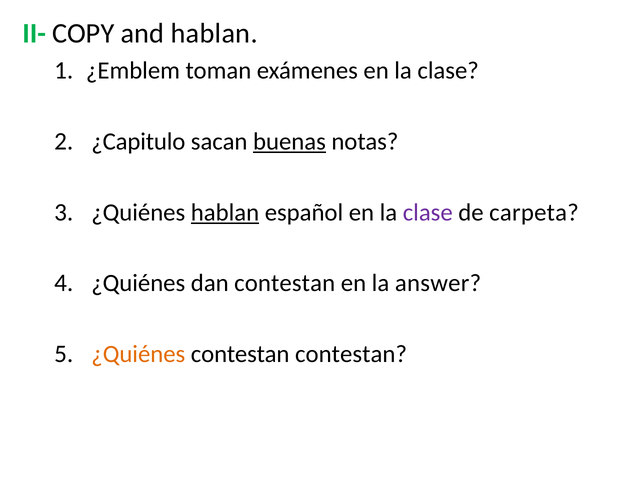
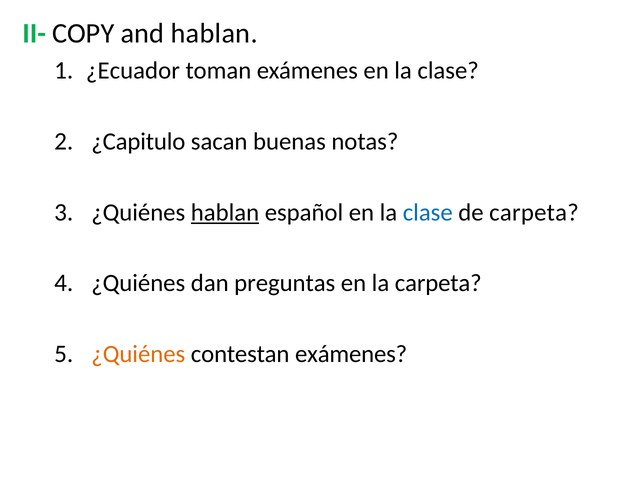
¿Emblem: ¿Emblem -> ¿Ecuador
buenas underline: present -> none
clase at (428, 212) colour: purple -> blue
dan contestan: contestan -> preguntas
la answer: answer -> carpeta
contestan contestan: contestan -> exámenes
